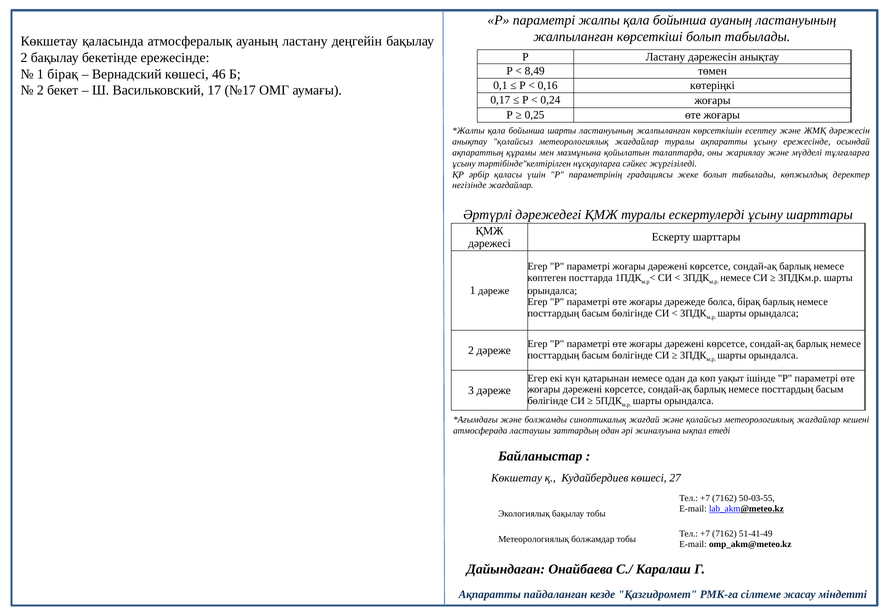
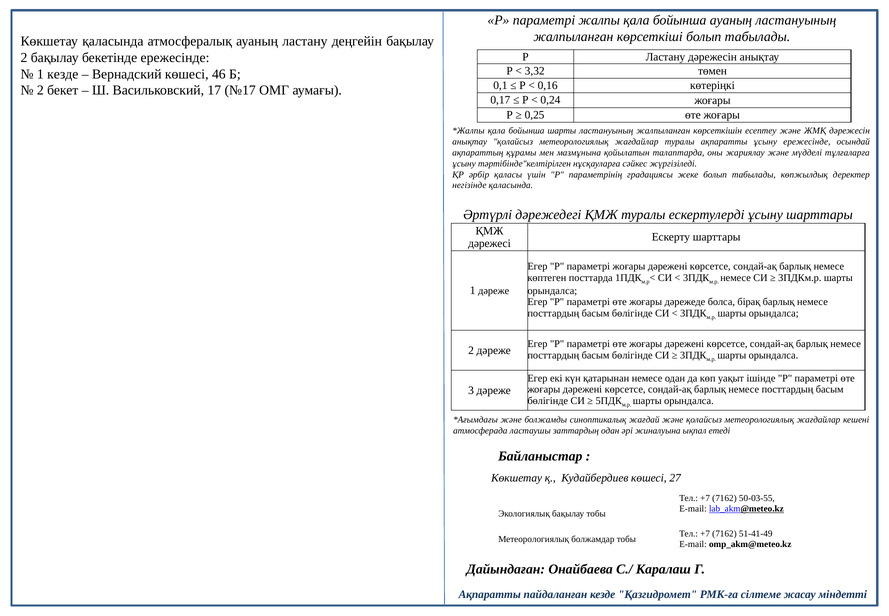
8,49: 8,49 -> 3,32
1 бірақ: бірақ -> кезде
негізінде жағдайлар: жағдайлар -> қаласында
